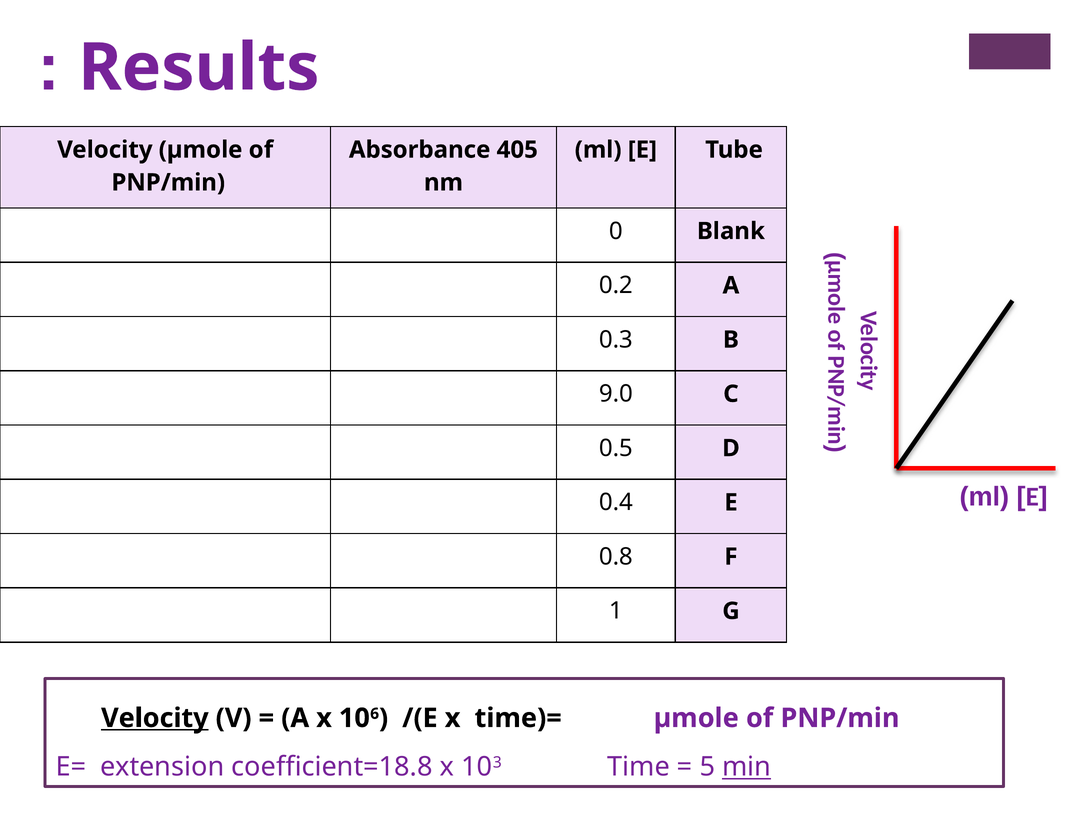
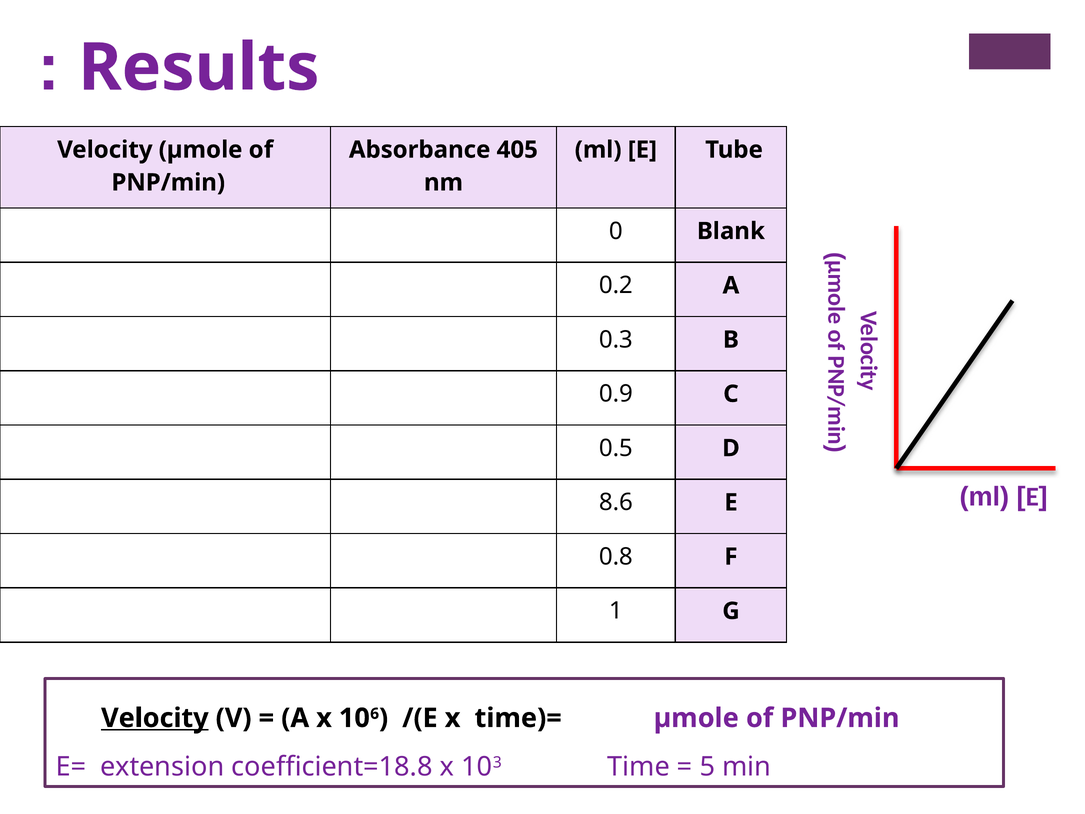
9.0: 9.0 -> 0.9
0.4: 0.4 -> 8.6
min underline: present -> none
